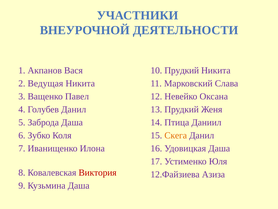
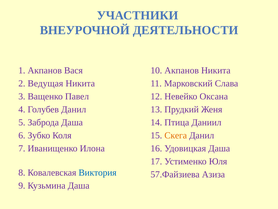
10 Прудкий: Прудкий -> Акпанов
Виктория colour: red -> blue
12.Файзиева: 12.Файзиева -> 57.Файзиева
